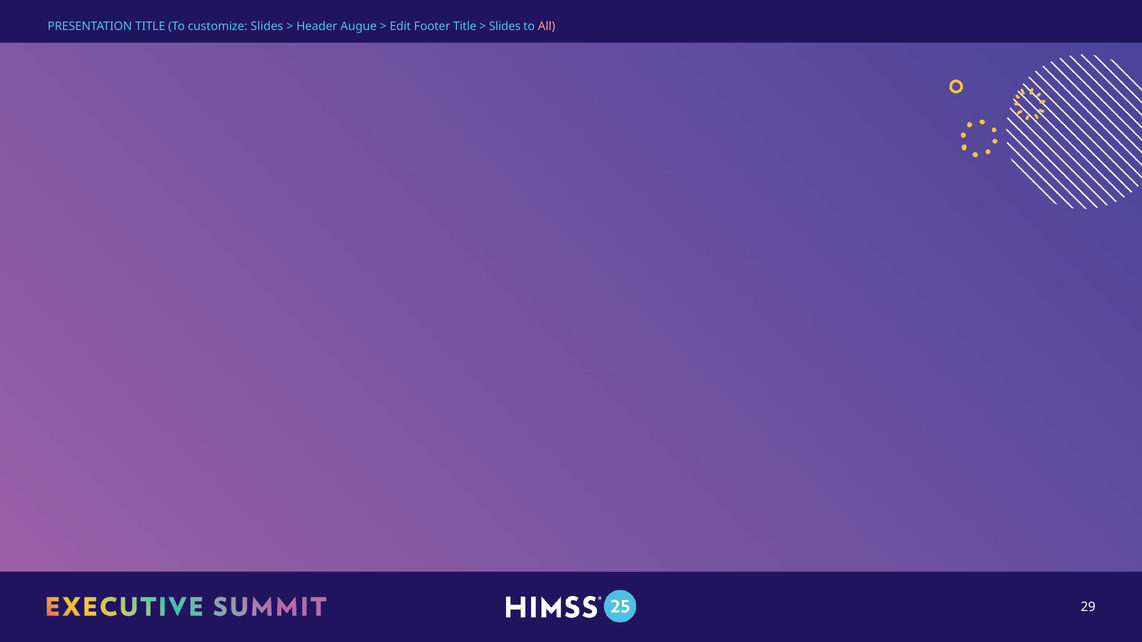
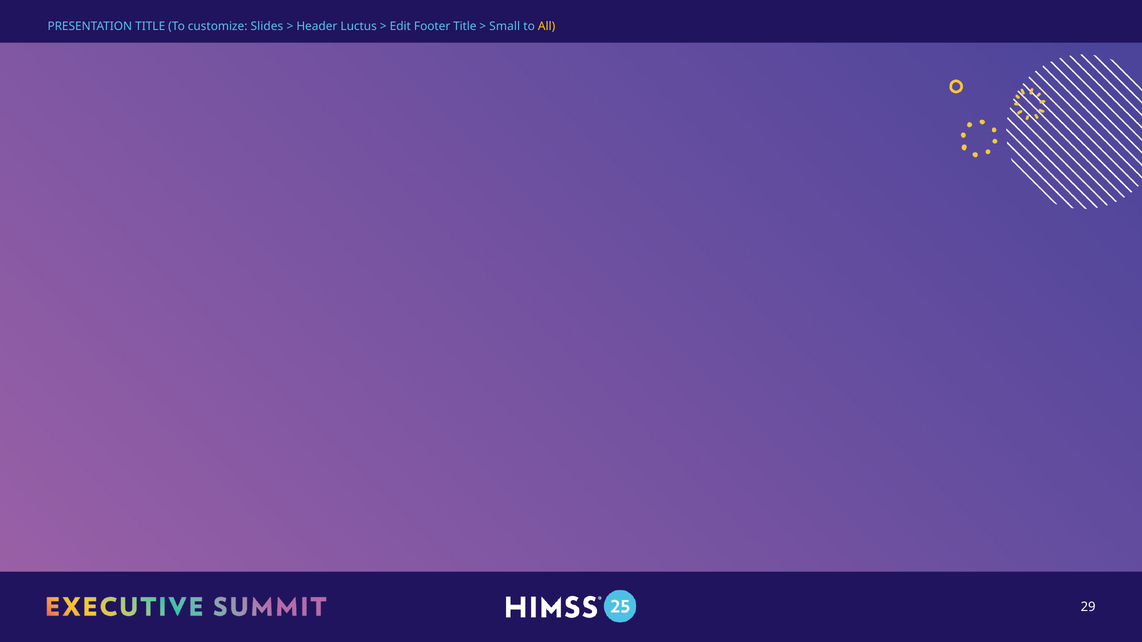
Augue: Augue -> Luctus
Slides at (505, 26): Slides -> Small
All colour: pink -> yellow
